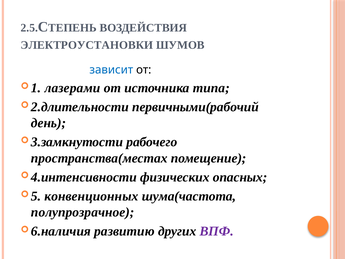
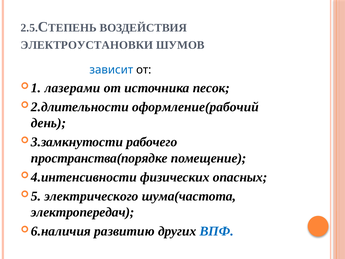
типа: типа -> песок
первичными(рабочий: первичными(рабочий -> оформление(рабочий
пространства(местах: пространства(местах -> пространства(порядке
конвенционных: конвенционных -> электрического
полупрозрачное: полупрозрачное -> электропередач
ВПФ colour: purple -> blue
